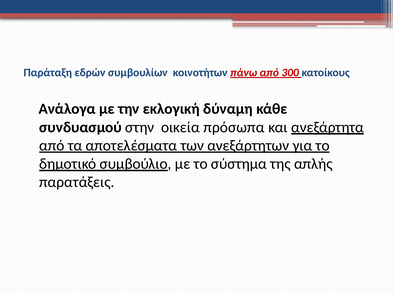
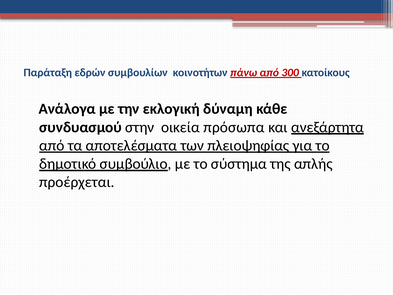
ανεξάρτητων: ανεξάρτητων -> πλειοψηφίας
παρατάξεις: παρατάξεις -> προέρχεται
